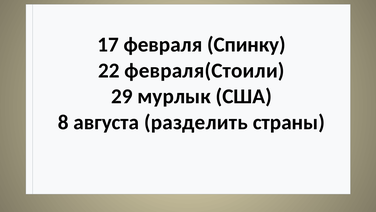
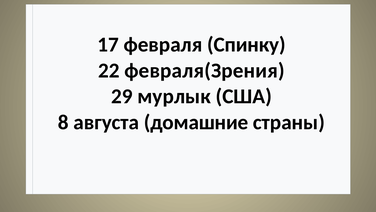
февраля(Стоили: февраля(Стоили -> февраля(Зрения
разделить: разделить -> домашние
